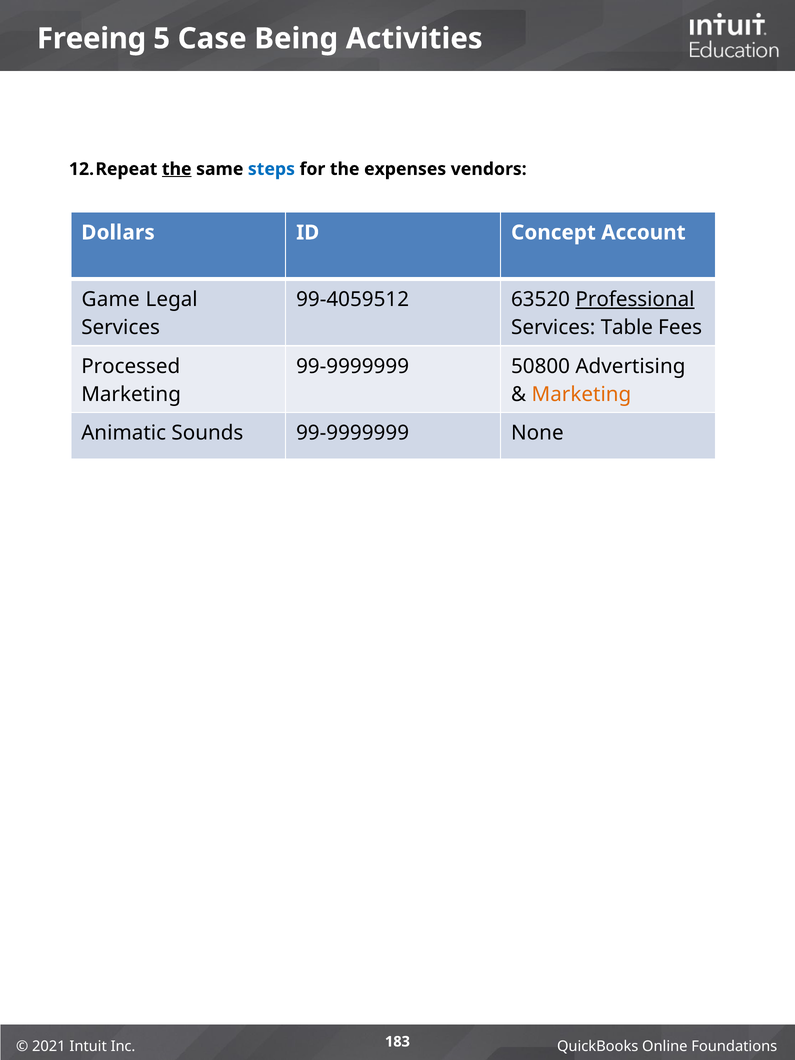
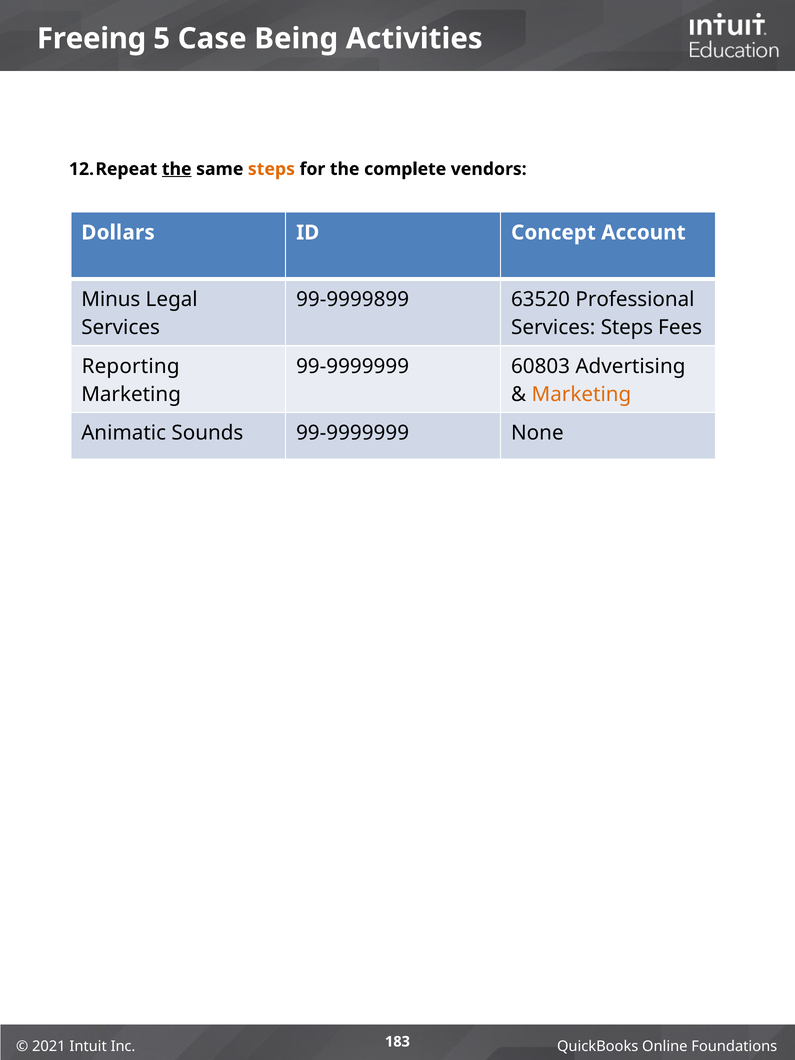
steps at (271, 169) colour: blue -> orange
expenses: expenses -> complete
Game: Game -> Minus
99-4059512: 99-4059512 -> 99-9999899
Professional underline: present -> none
Services Table: Table -> Steps
Processed: Processed -> Reporting
50800: 50800 -> 60803
